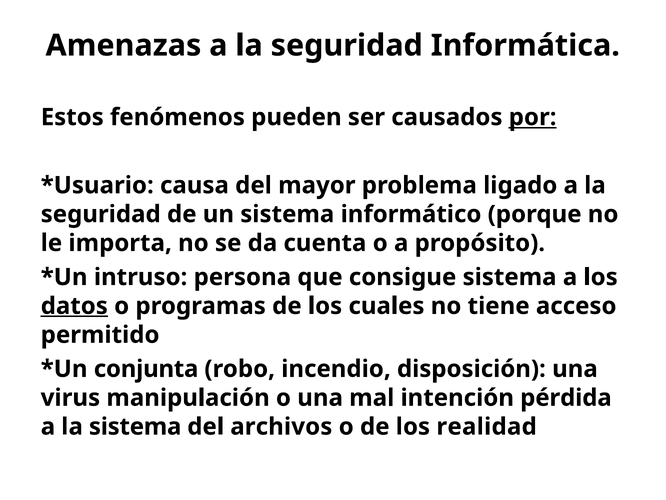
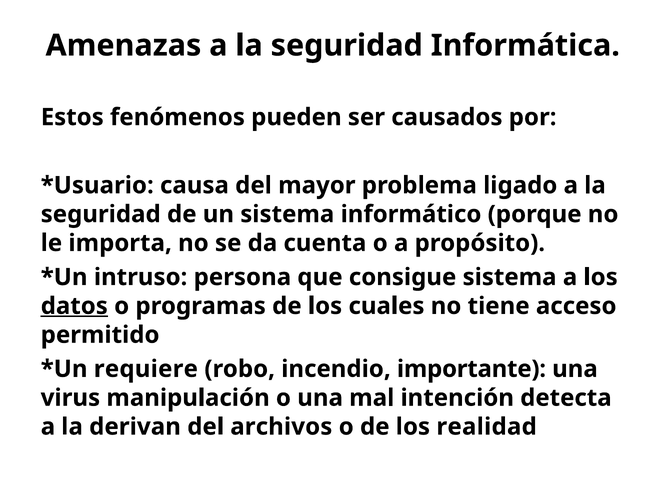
por underline: present -> none
conjunta: conjunta -> requiere
disposición: disposición -> importante
pérdida: pérdida -> detecta
la sistema: sistema -> derivan
